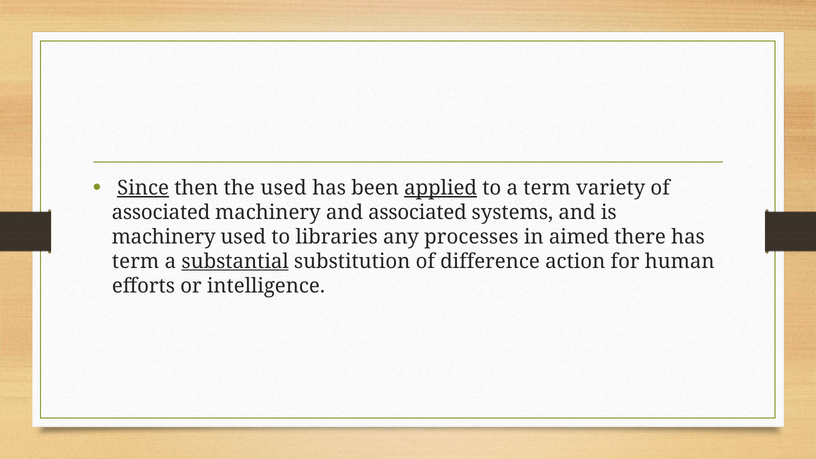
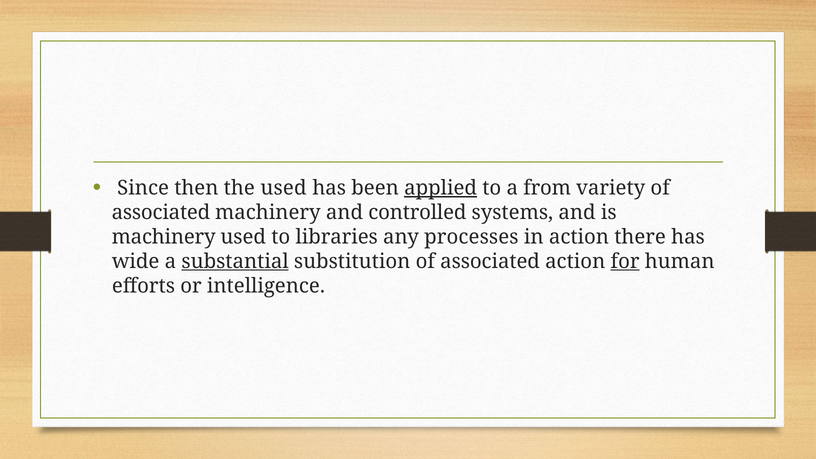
Since underline: present -> none
a term: term -> from
and associated: associated -> controlled
in aimed: aimed -> action
term at (136, 261): term -> wide
substitution of difference: difference -> associated
for underline: none -> present
